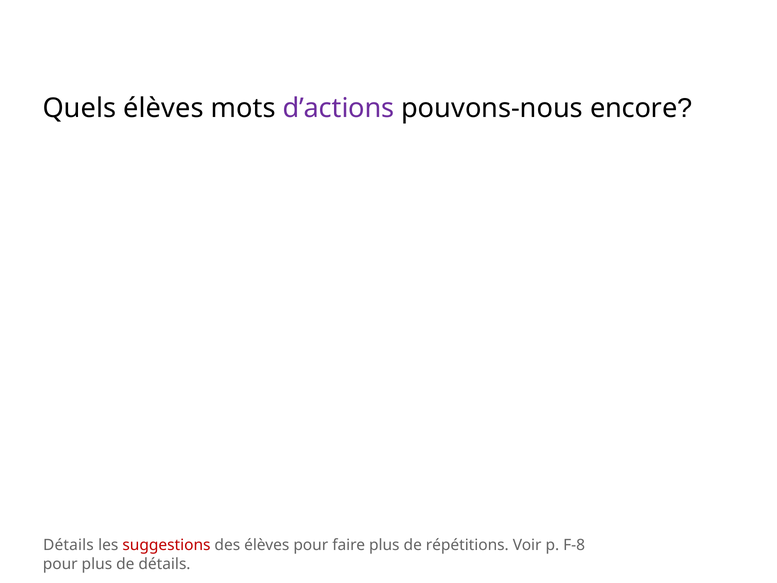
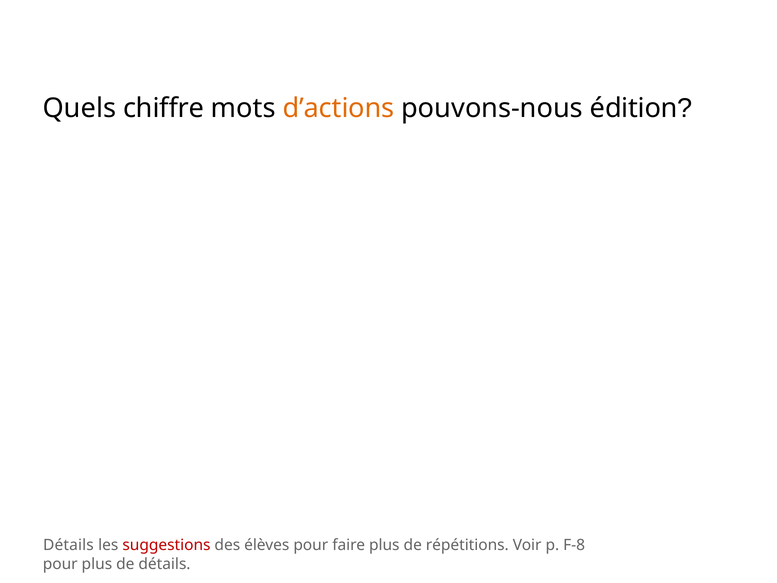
Quels élèves: élèves -> chiffre
d’actions colour: purple -> orange
encore: encore -> édition
